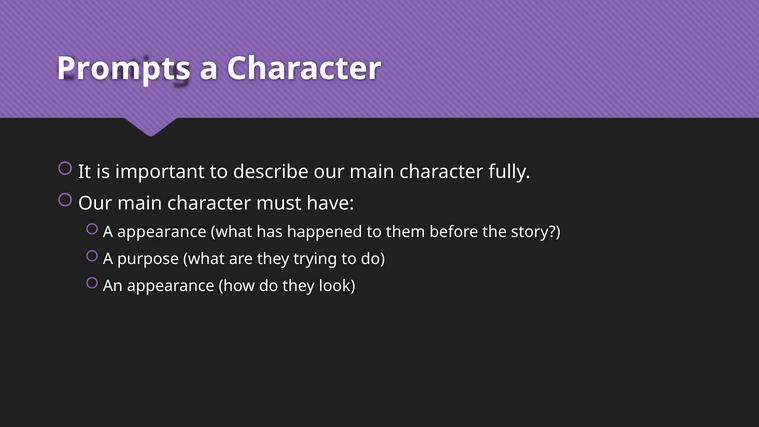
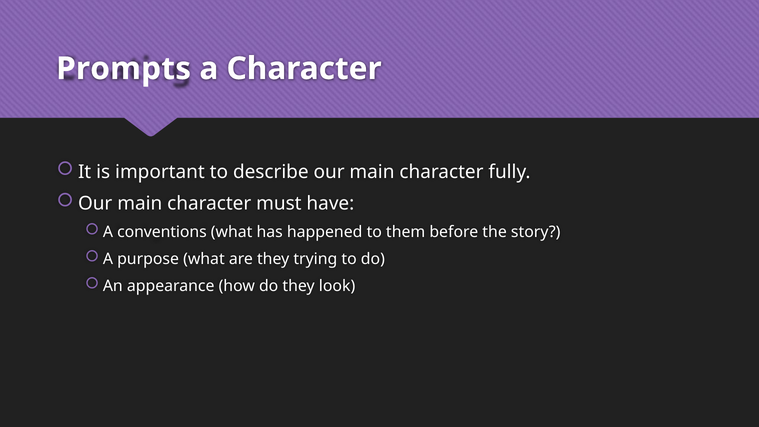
A appearance: appearance -> conventions
